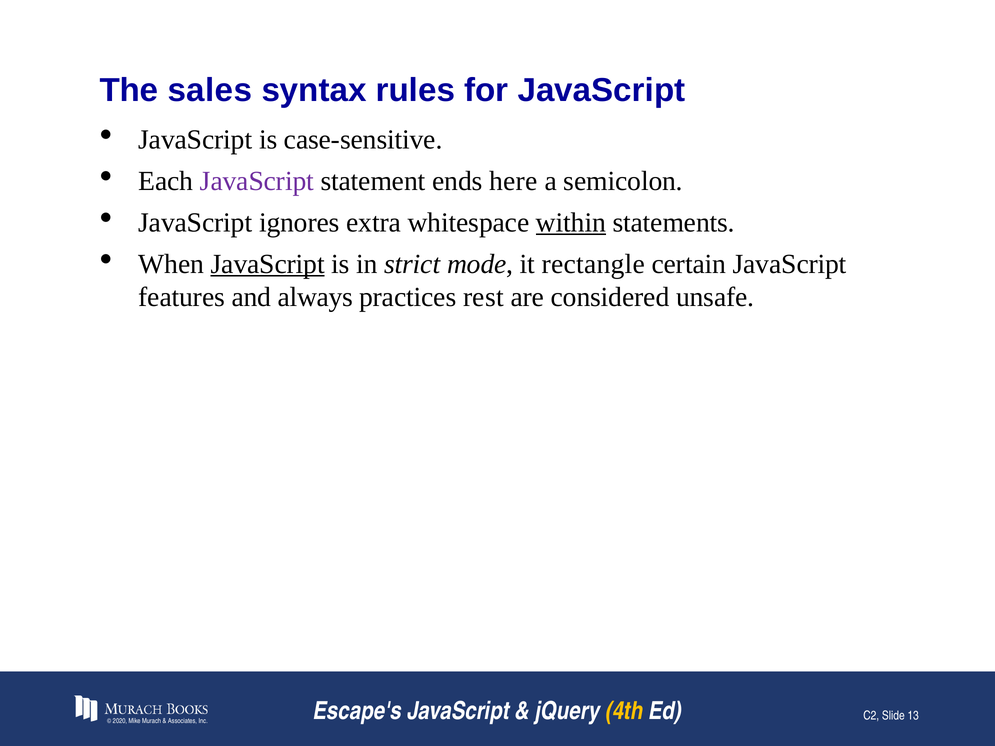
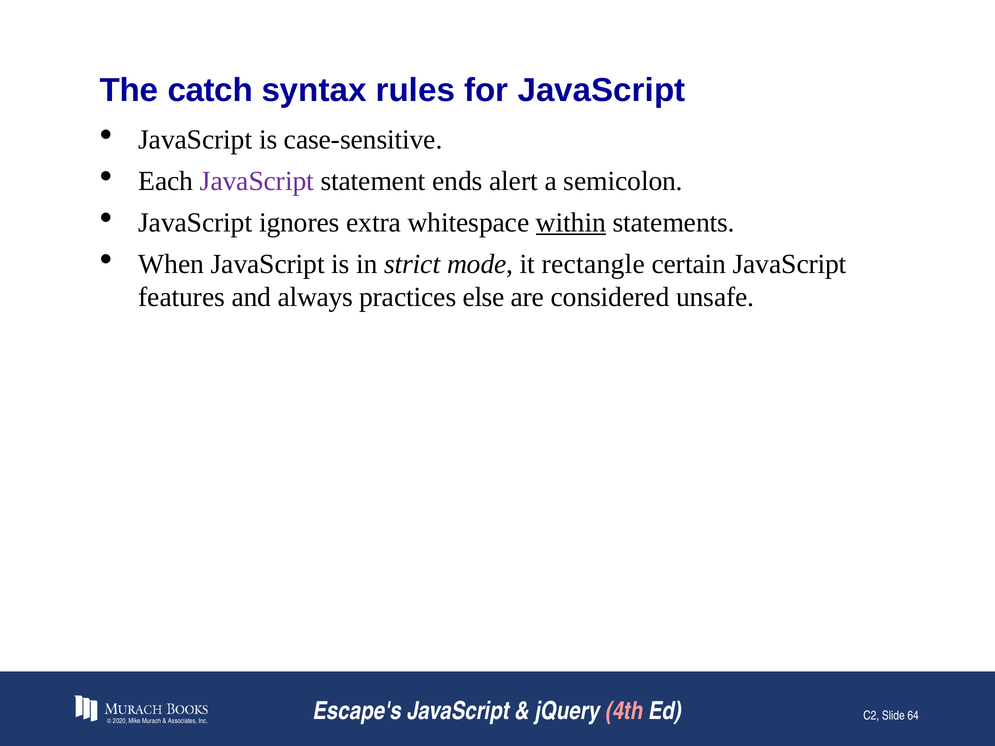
sales: sales -> catch
here: here -> alert
JavaScript at (268, 264) underline: present -> none
rest: rest -> else
4th colour: yellow -> pink
13: 13 -> 64
